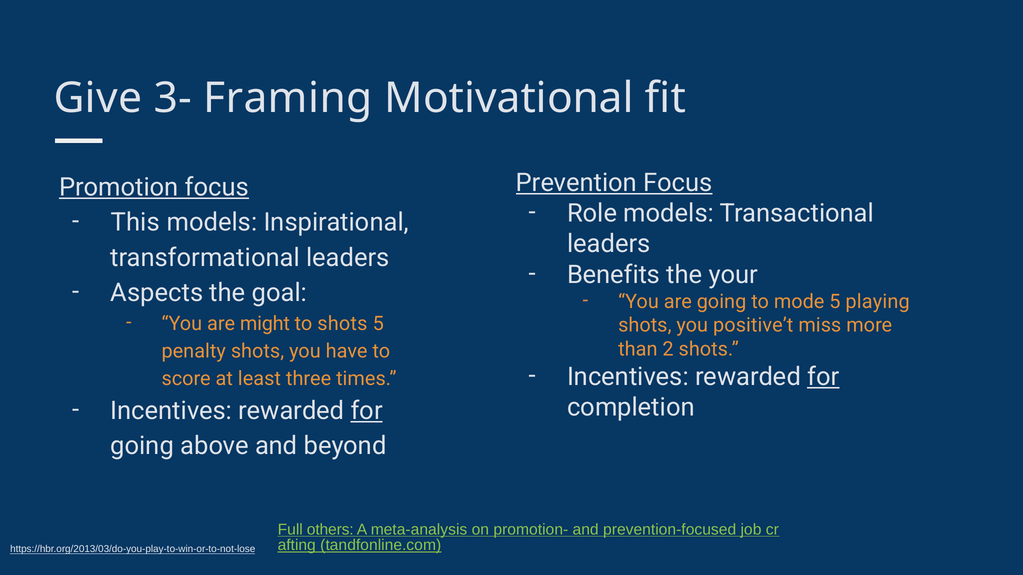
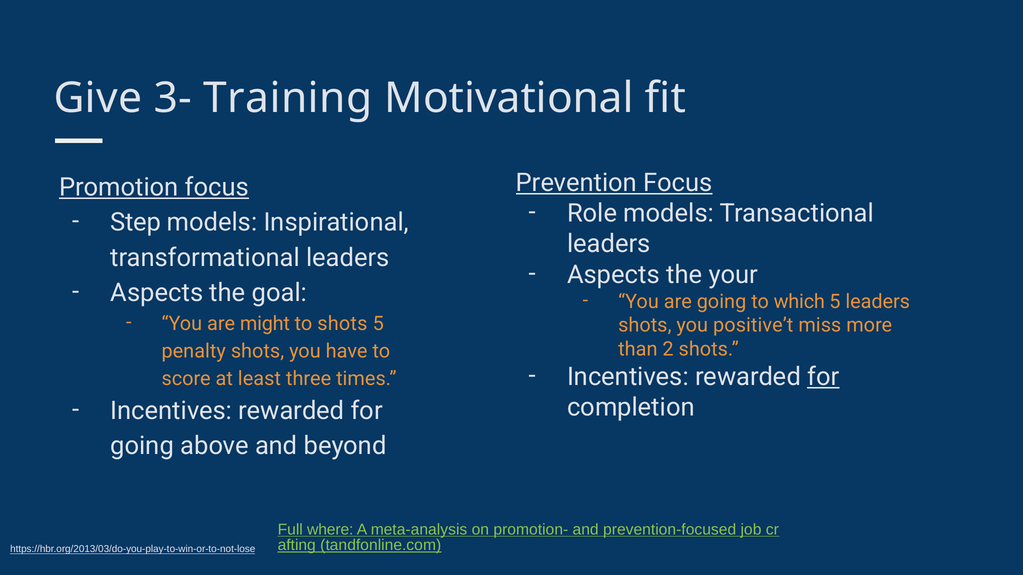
Framing: Framing -> Training
This: This -> Step
Benefits at (614, 275): Benefits -> Aspects
mode: mode -> which
5 playing: playing -> leaders
for at (367, 411) underline: present -> none
others: others -> where
